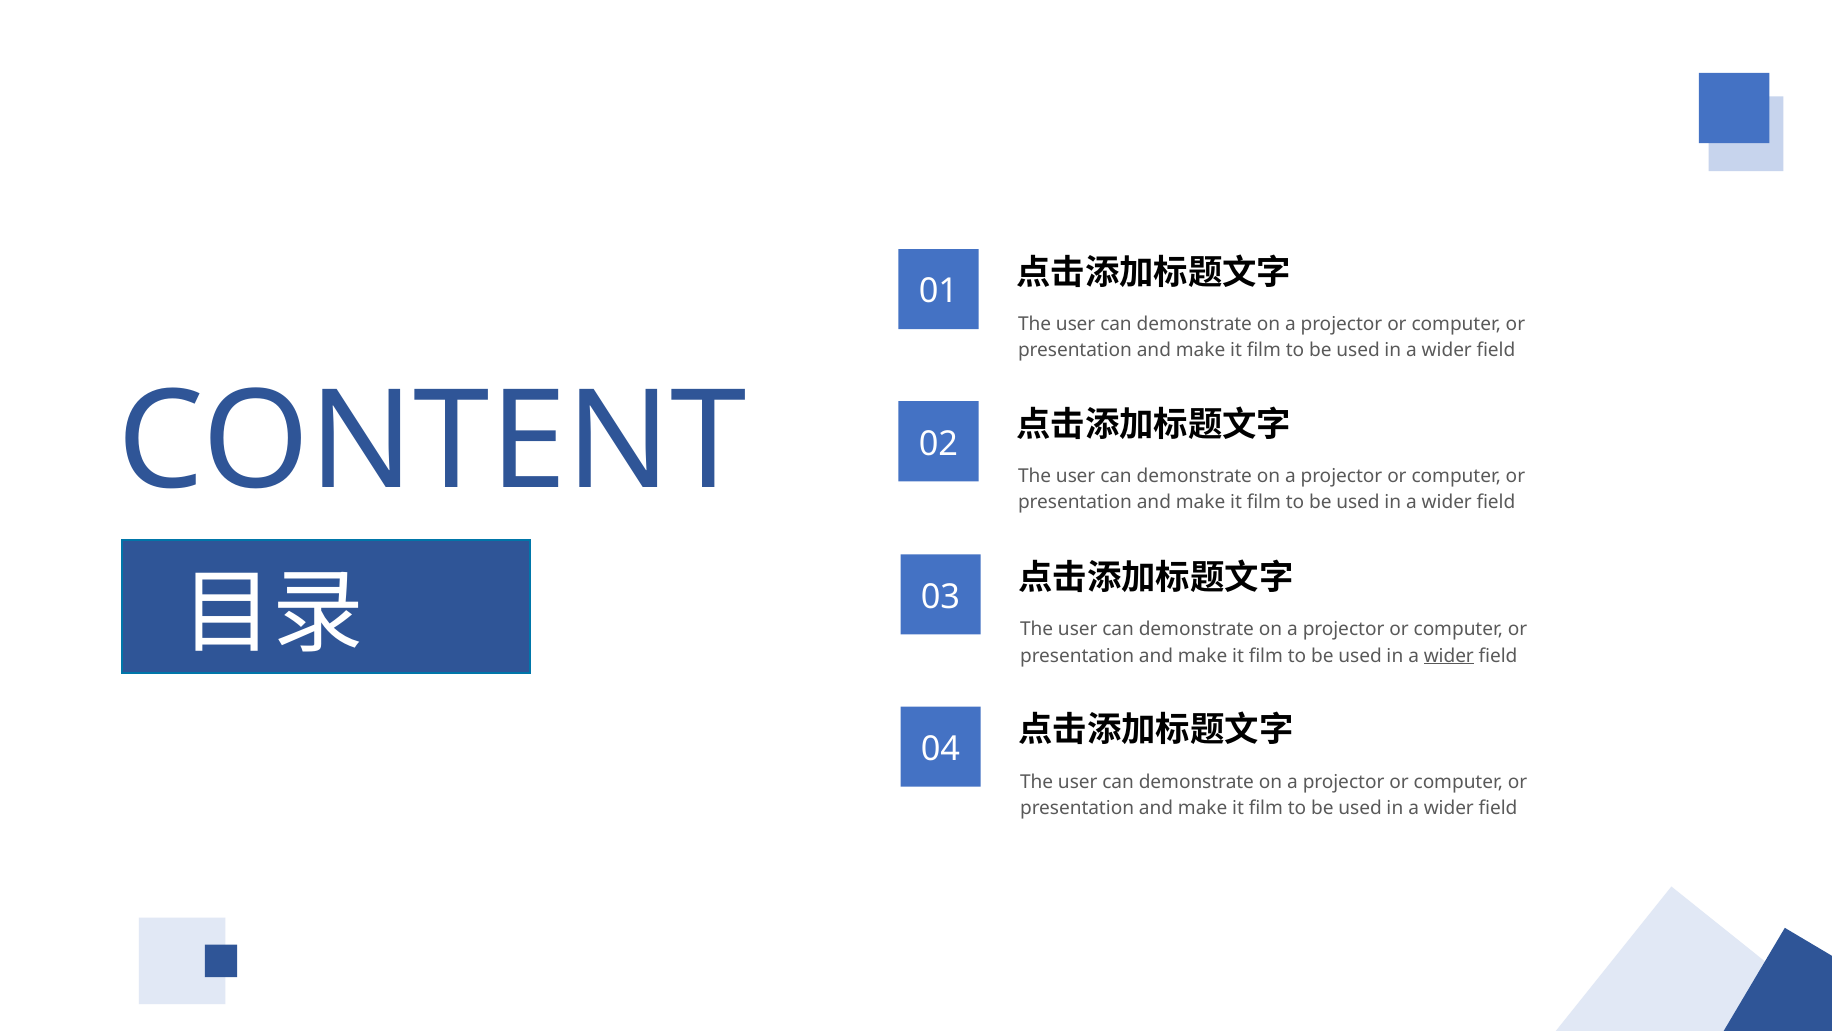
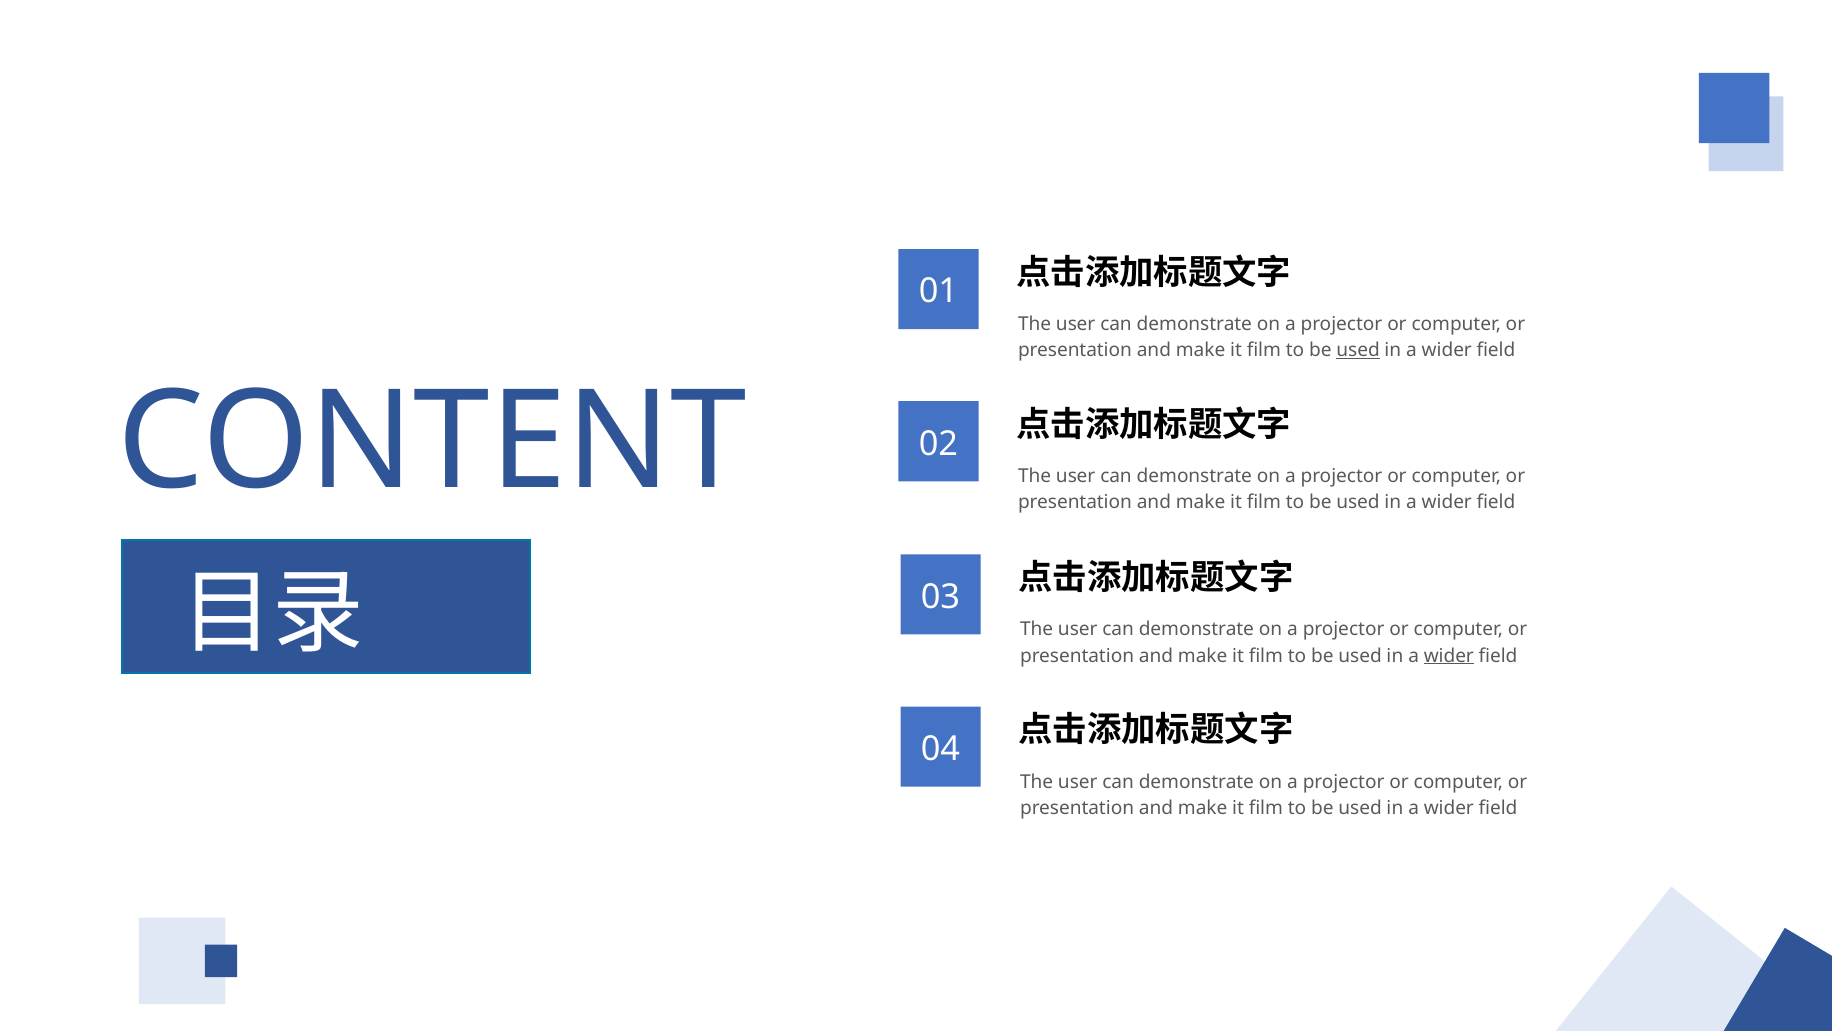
used at (1358, 350) underline: none -> present
